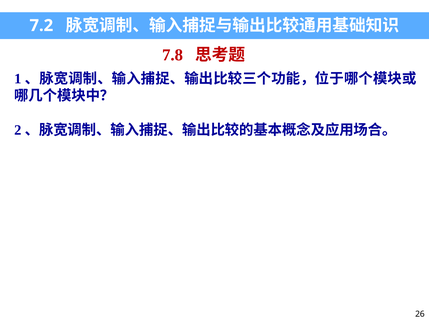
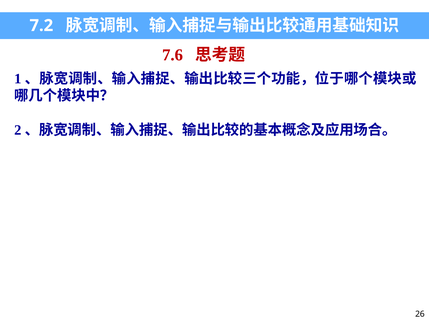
7.8: 7.8 -> 7.6
